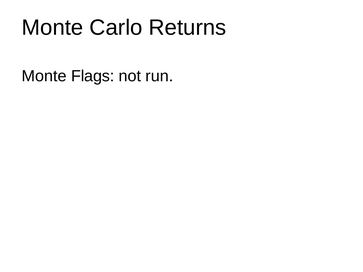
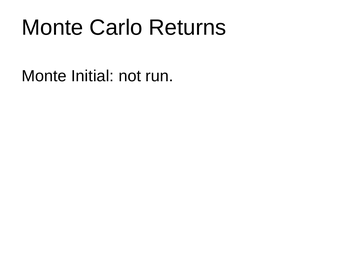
Flags: Flags -> Initial
